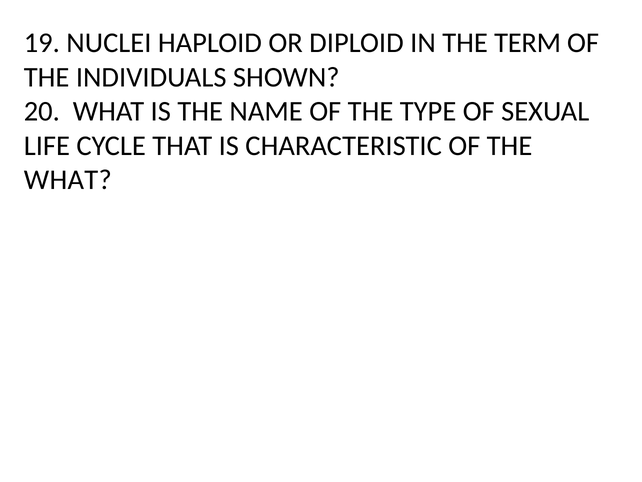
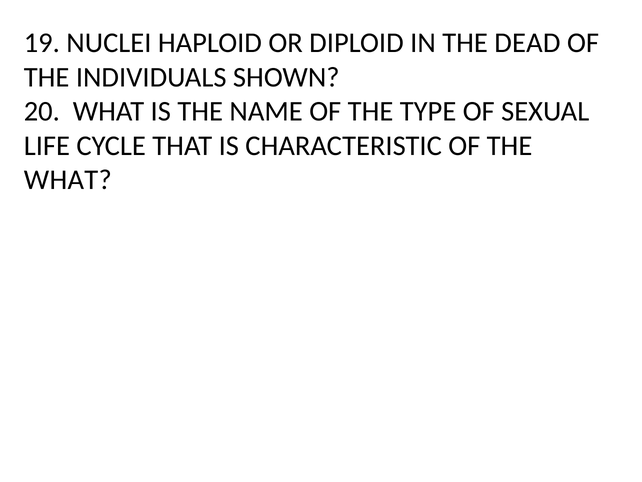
TERM: TERM -> DEAD
